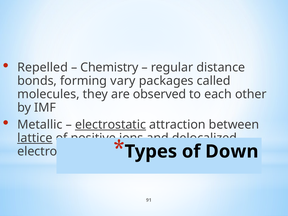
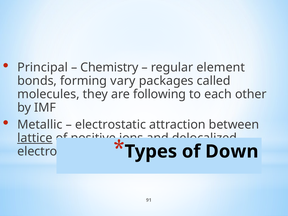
Repelled: Repelled -> Principal
distance: distance -> element
observed: observed -> following
electrostatic underline: present -> none
